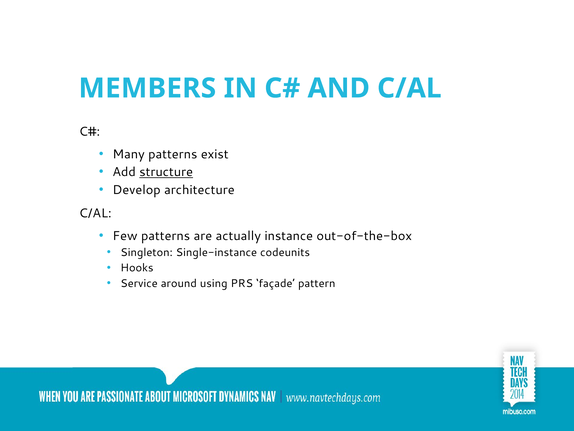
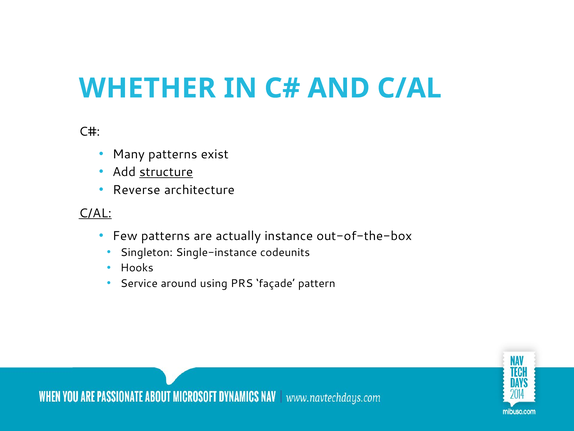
MEMBERS: MEMBERS -> WHETHER
Develop: Develop -> Reverse
C/AL at (95, 213) underline: none -> present
